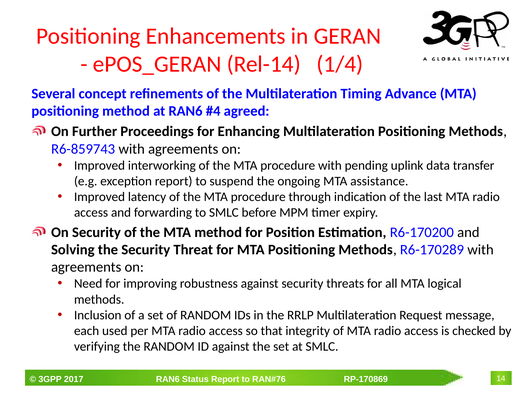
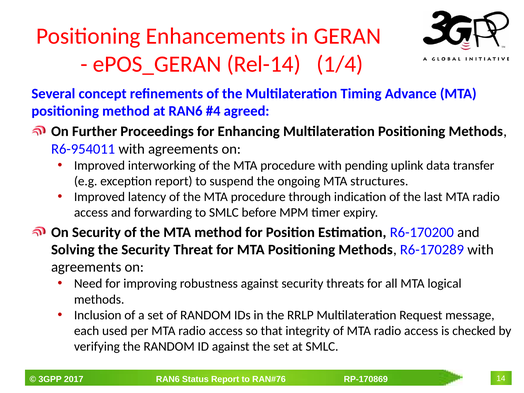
R6-859743: R6-859743 -> R6-954011
assistance: assistance -> structures
